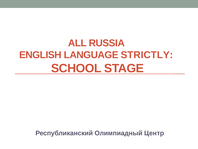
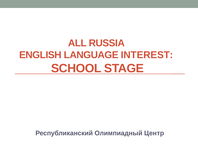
STRICTLY: STRICTLY -> INTEREST
